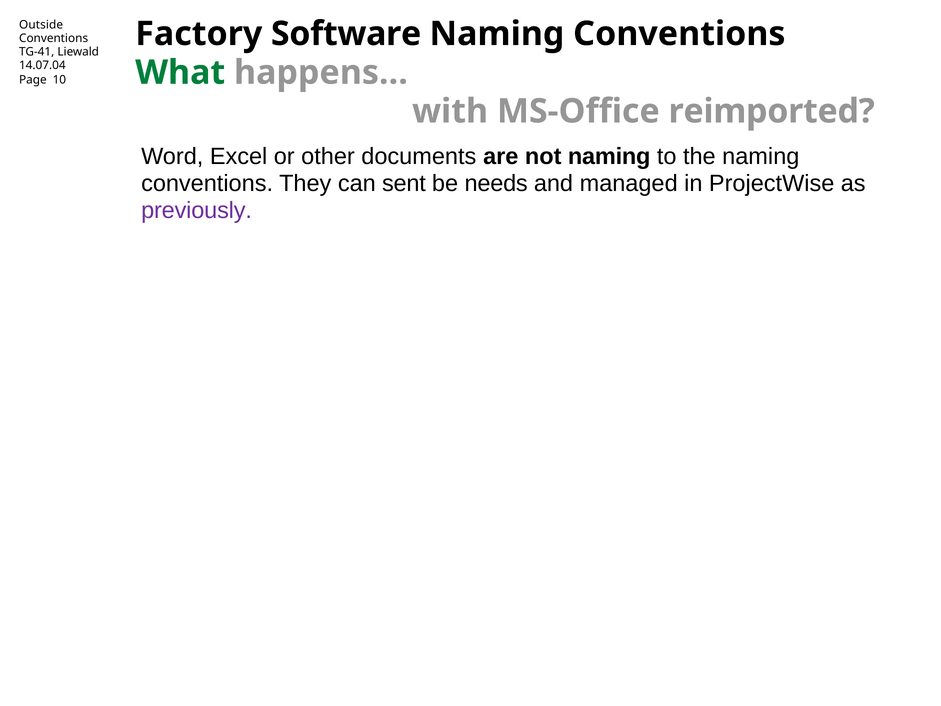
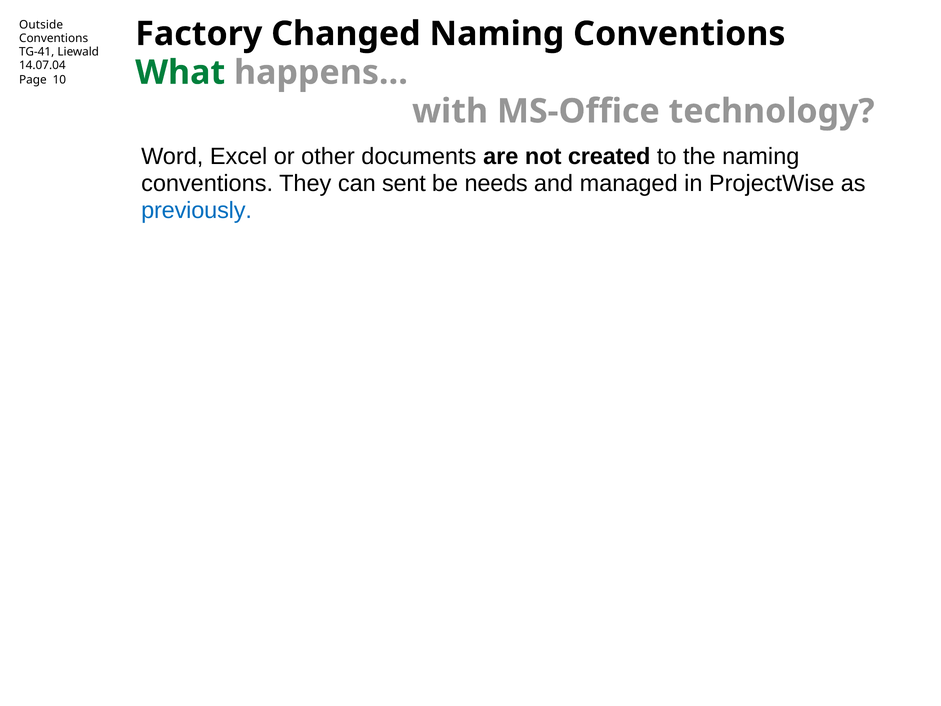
Software: Software -> Changed
reimported: reimported -> technology
not naming: naming -> created
previously colour: purple -> blue
